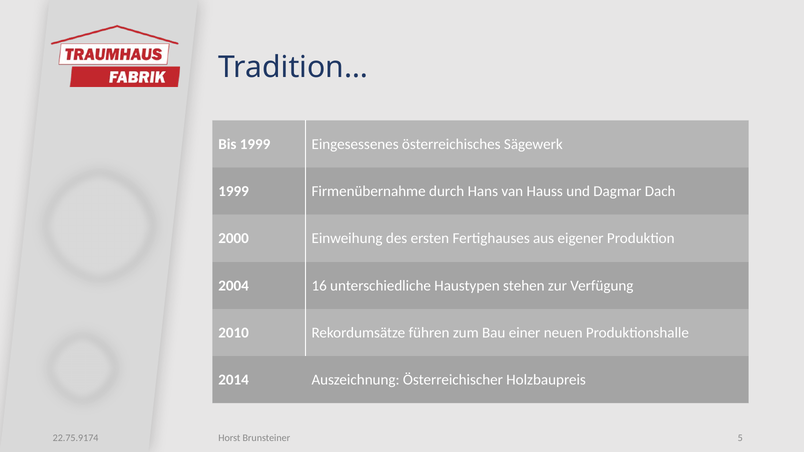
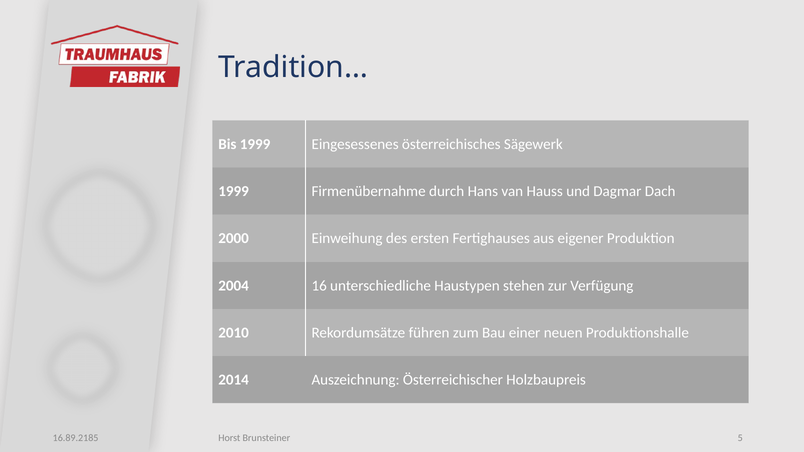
22.75.9174: 22.75.9174 -> 16.89.2185
